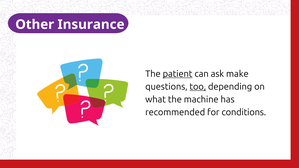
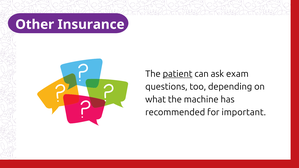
make: make -> exam
too underline: present -> none
conditions: conditions -> important
